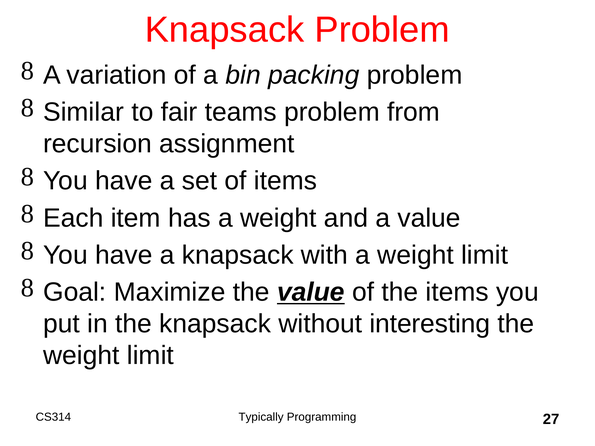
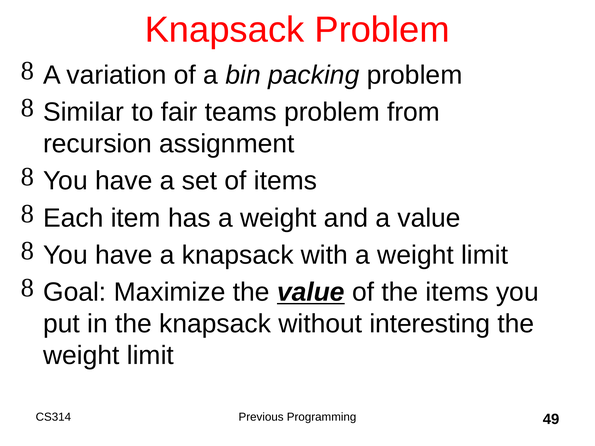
Typically: Typically -> Previous
27: 27 -> 49
